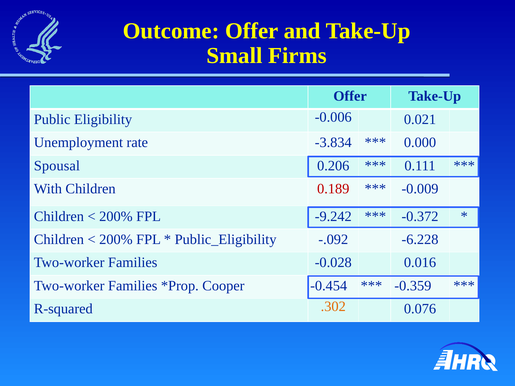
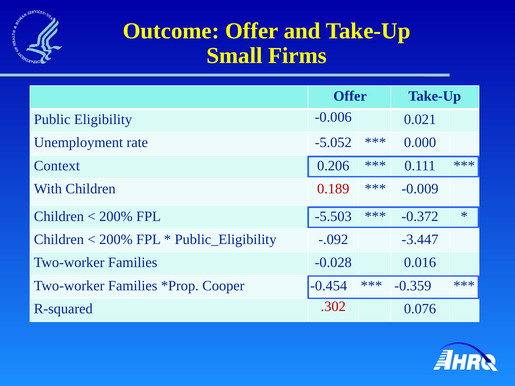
-3.834: -3.834 -> -5.052
Spousal: Spousal -> Context
-9.242: -9.242 -> -5.503
-6.228: -6.228 -> -3.447
.302 colour: orange -> red
